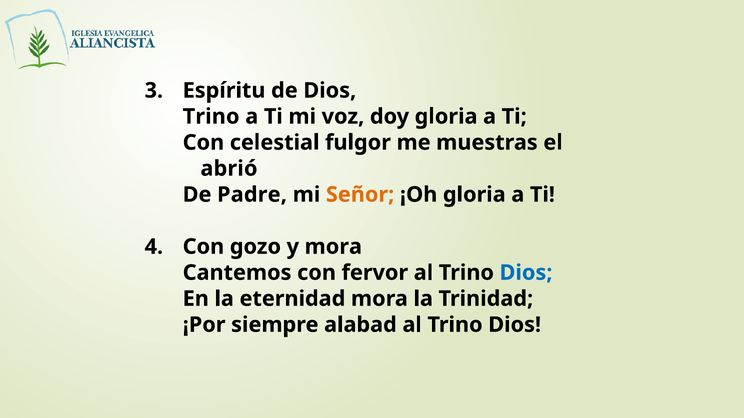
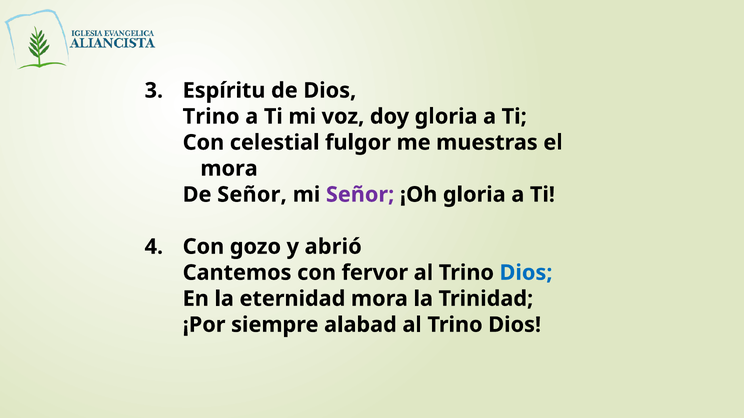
abrió at (229, 169): abrió -> mora
De Padre: Padre -> Señor
Señor at (360, 195) colour: orange -> purple
y mora: mora -> abrió
